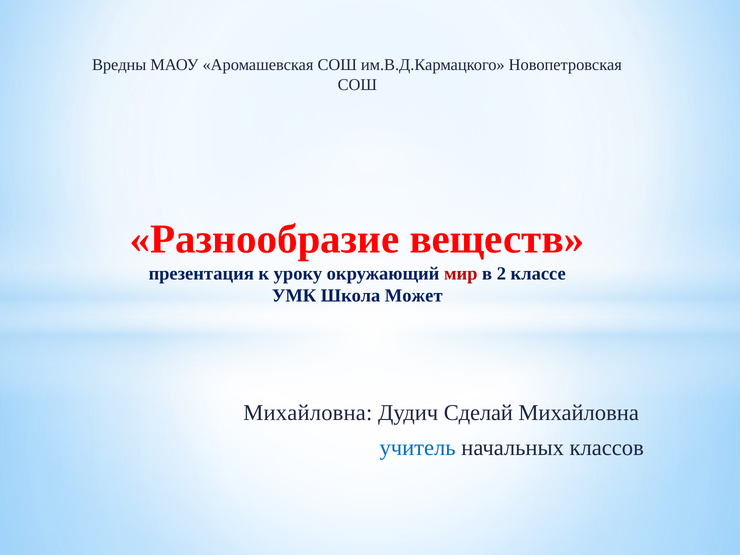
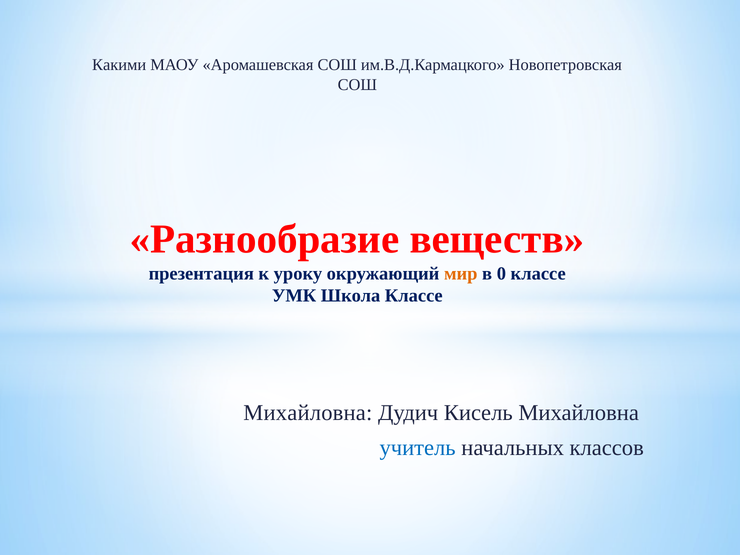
Вредны: Вредны -> Какими
мир colour: red -> orange
2: 2 -> 0
Школа Может: Может -> Классе
Сделай: Сделай -> Кисель
